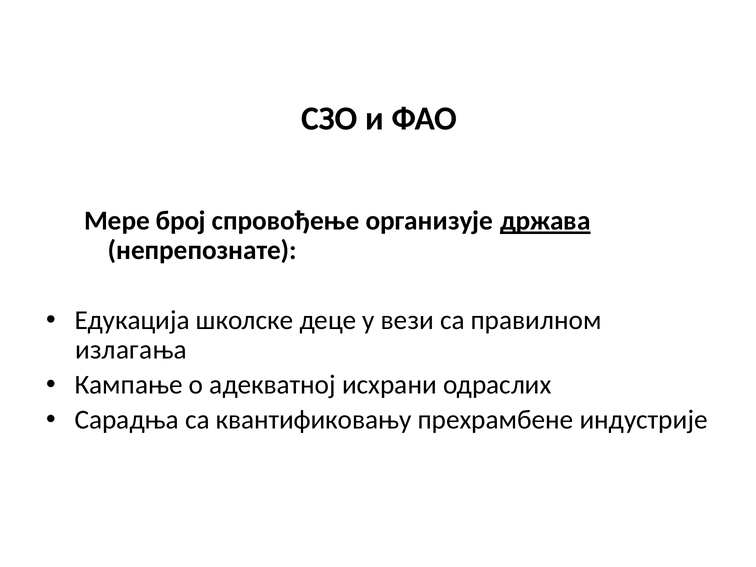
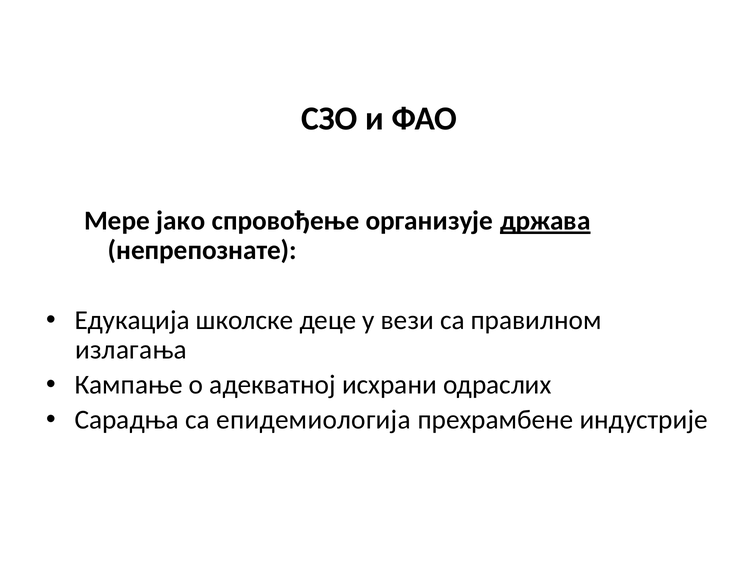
број: број -> јако
квантификовању: квантификовању -> епидемиологија
